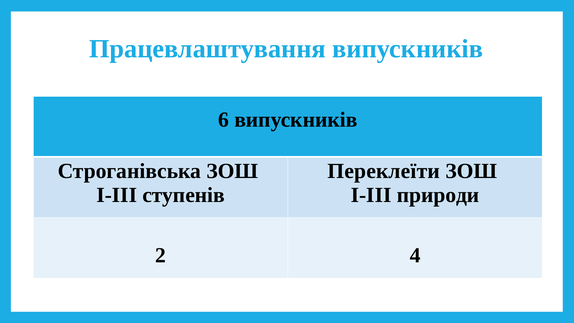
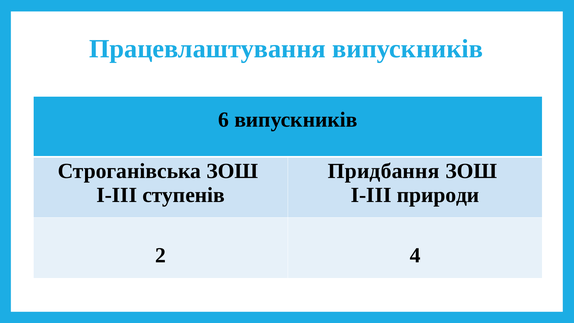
Переклеїти: Переклеїти -> Придбання
